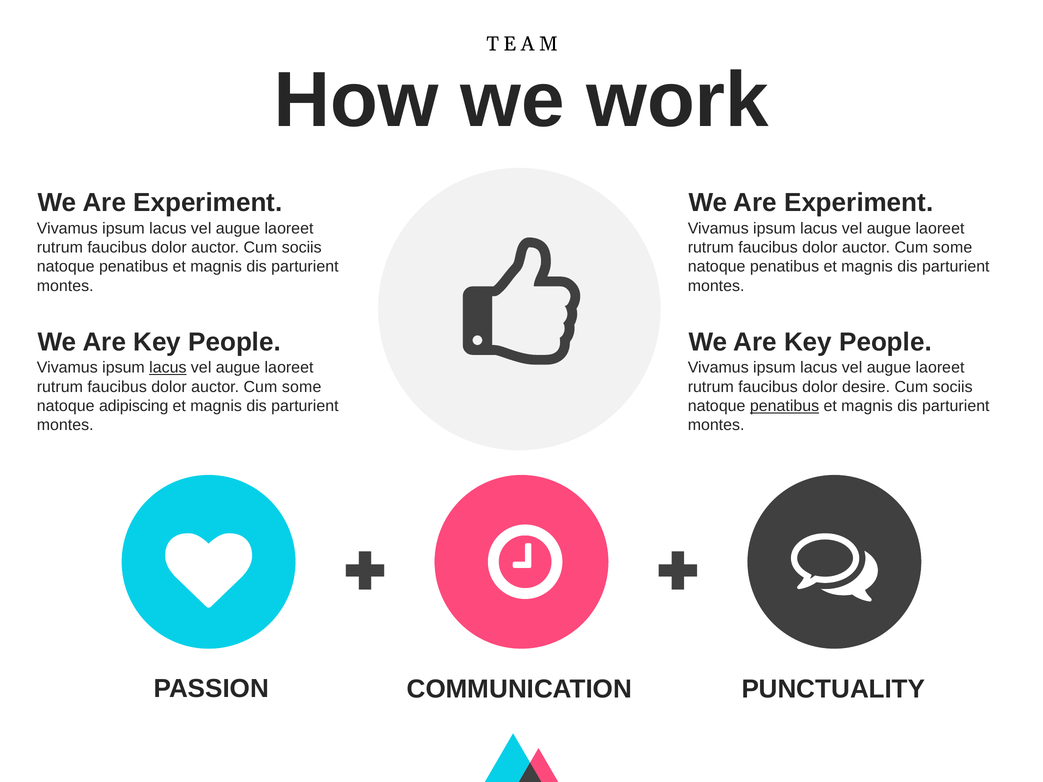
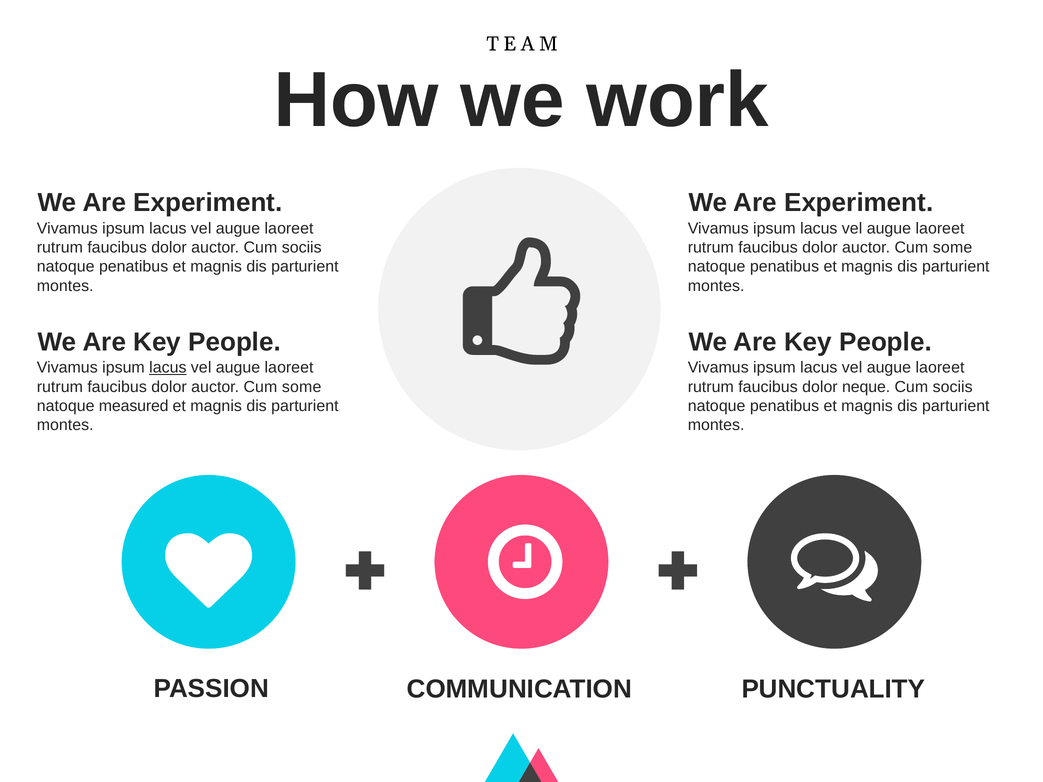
desire: desire -> neque
adipiscing: adipiscing -> measured
penatibus at (785, 406) underline: present -> none
